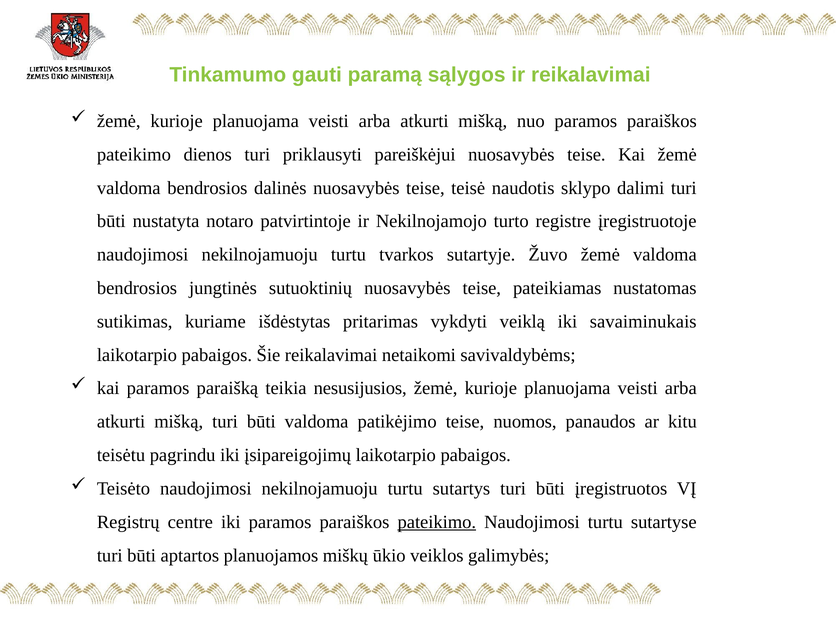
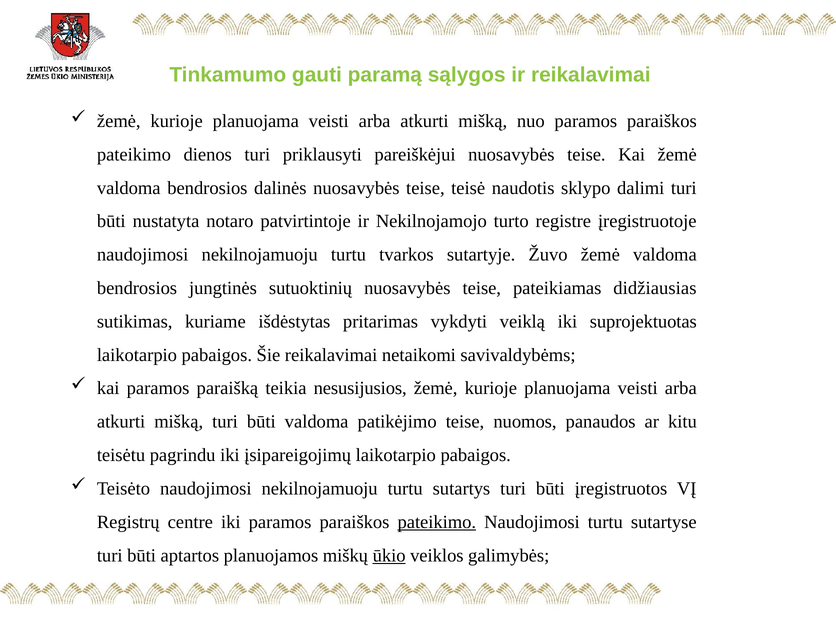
nustatomas: nustatomas -> didžiausias
savaiminukais: savaiminukais -> suprojektuotas
ūkio underline: none -> present
